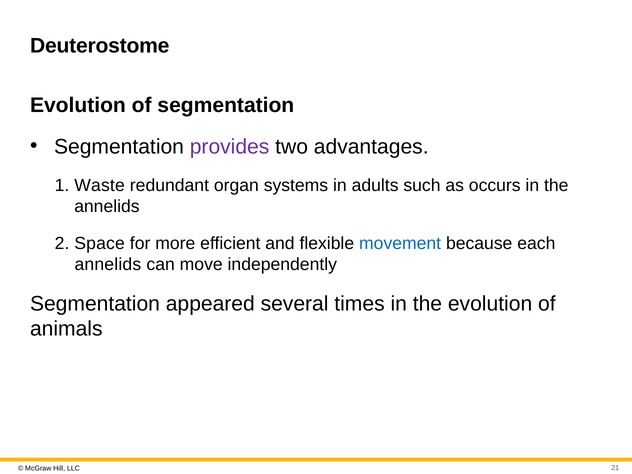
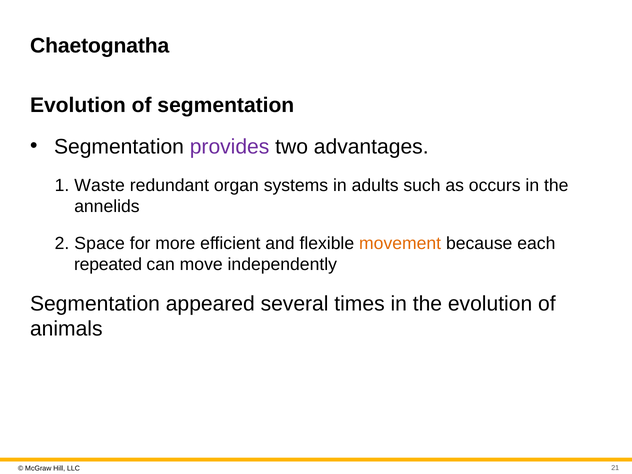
Deuterostome: Deuterostome -> Chaetognatha
movement colour: blue -> orange
annelids at (108, 264): annelids -> repeated
